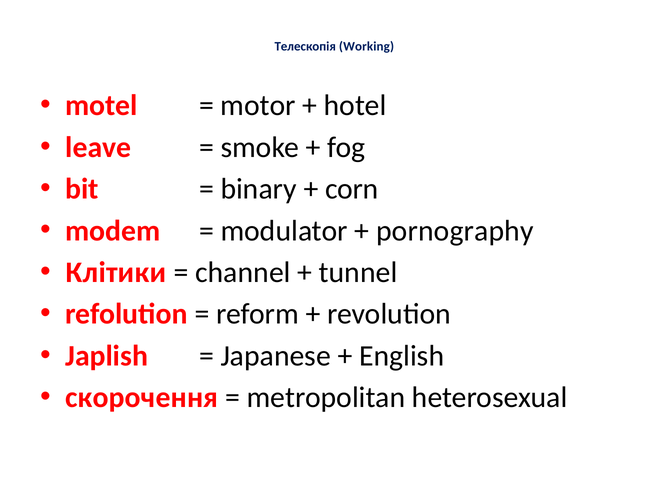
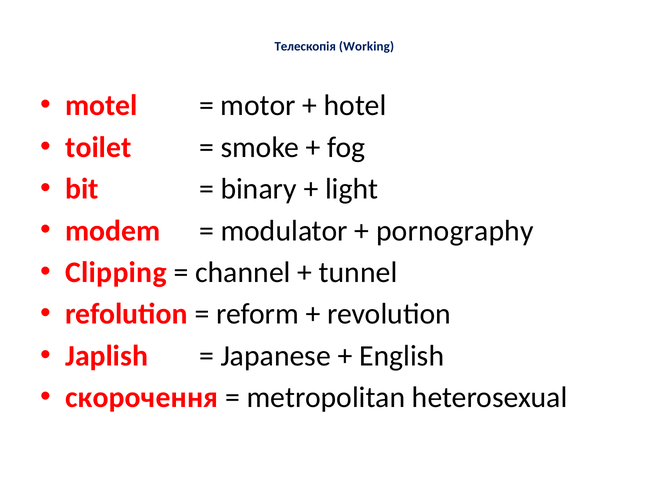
leave: leave -> toilet
corn: corn -> light
Клітики: Клітики -> Clipping
